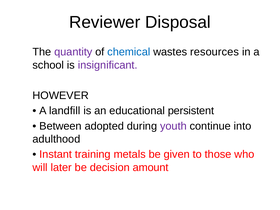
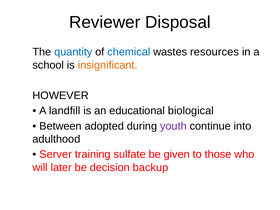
quantity colour: purple -> blue
insignificant colour: purple -> orange
persistent: persistent -> biological
Instant: Instant -> Server
metals: metals -> sulfate
amount: amount -> backup
